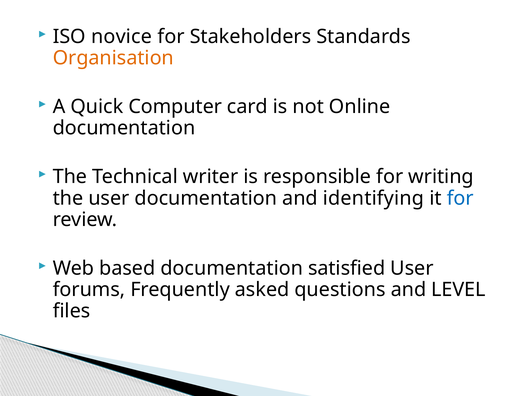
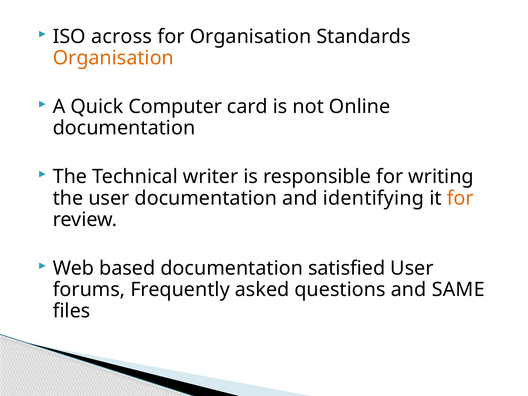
novice: novice -> across
for Stakeholders: Stakeholders -> Organisation
for at (460, 198) colour: blue -> orange
LEVEL: LEVEL -> SAME
